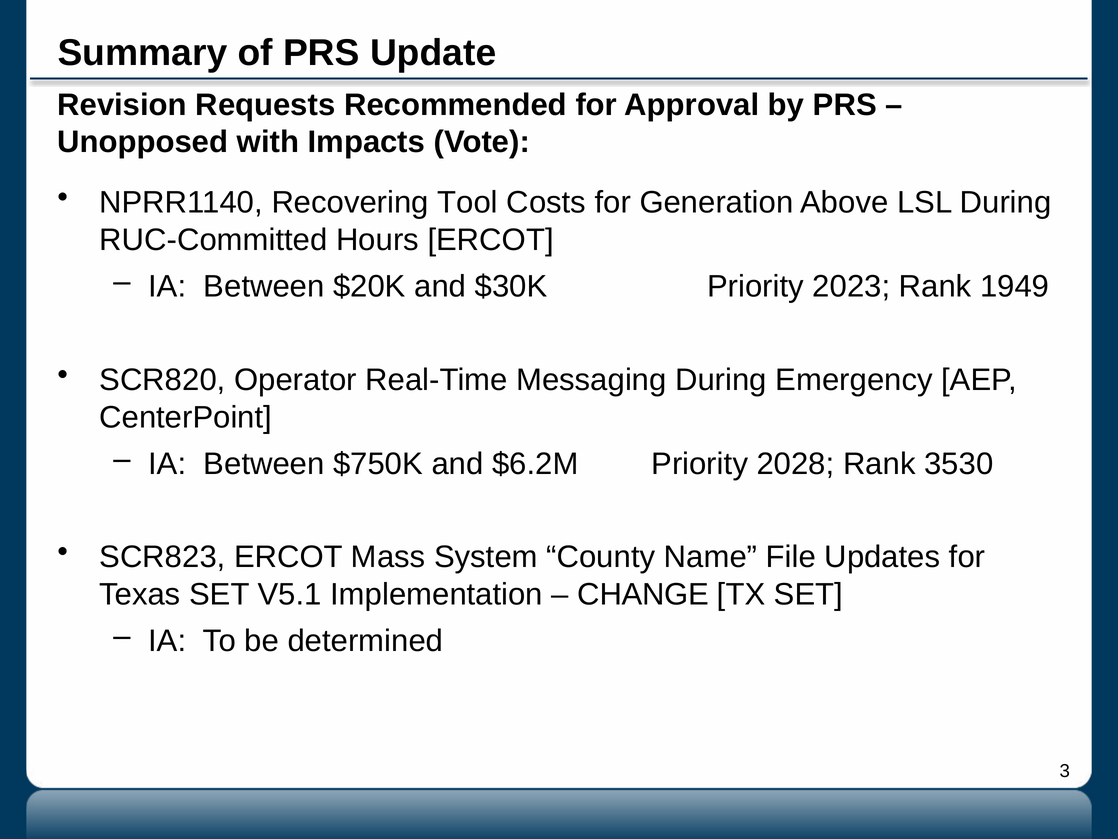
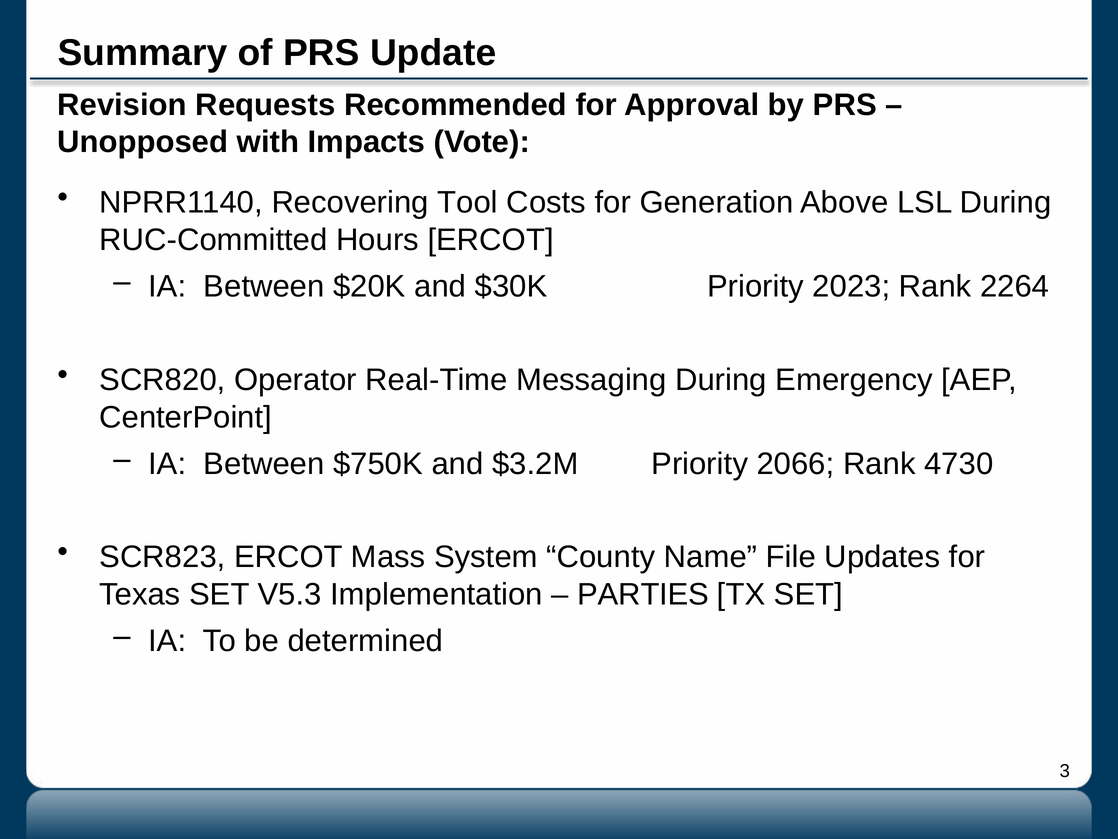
1949: 1949 -> 2264
$6.2M: $6.2M -> $3.2M
2028: 2028 -> 2066
3530: 3530 -> 4730
V5.1: V5.1 -> V5.3
CHANGE: CHANGE -> PARTIES
